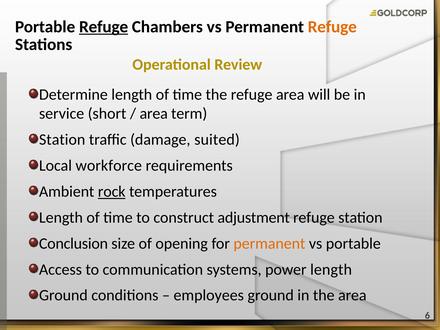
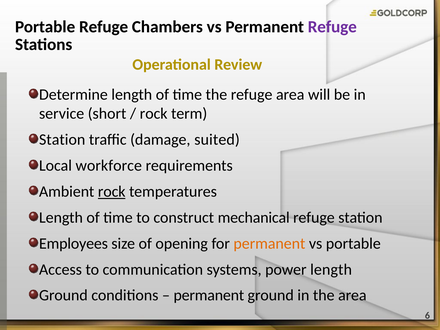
Refuge at (104, 27) underline: present -> none
Refuge at (332, 27) colour: orange -> purple
area at (154, 114): area -> rock
adjustment: adjustment -> mechanical
Conclusion: Conclusion -> Employees
employees at (209, 295): employees -> permanent
